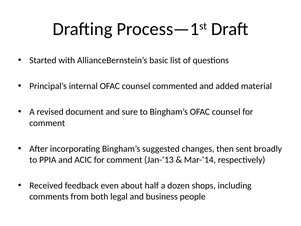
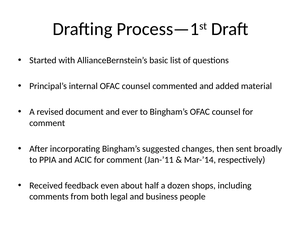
sure: sure -> ever
Jan-’13: Jan-’13 -> Jan-’11
